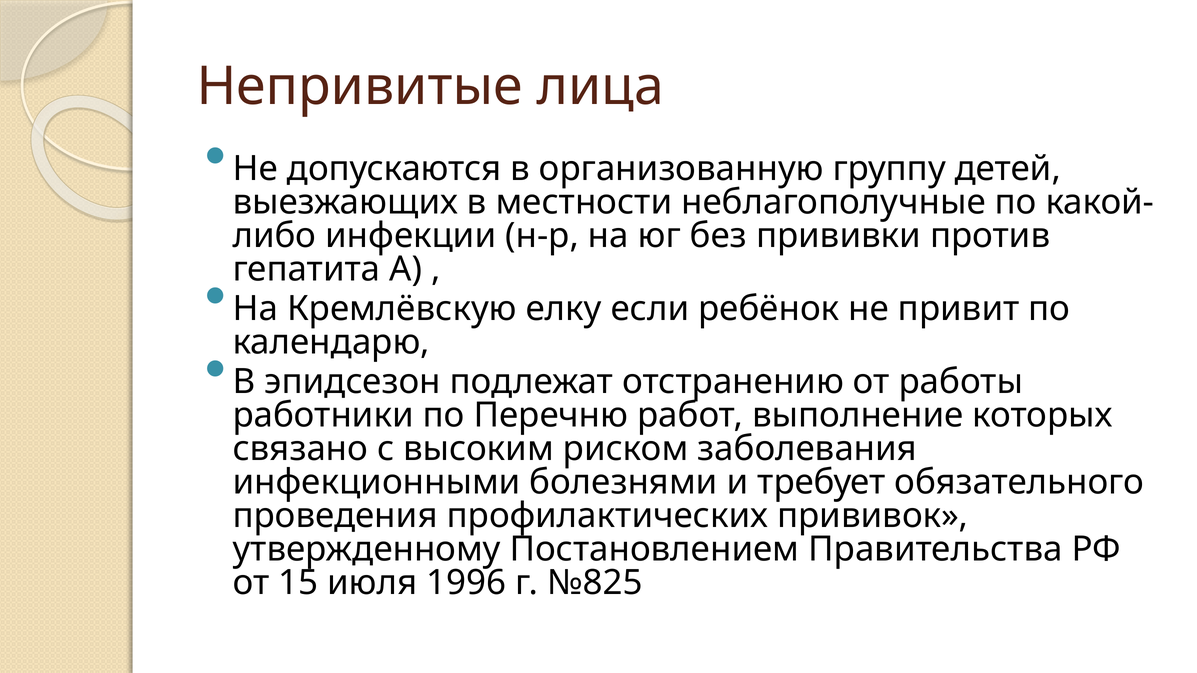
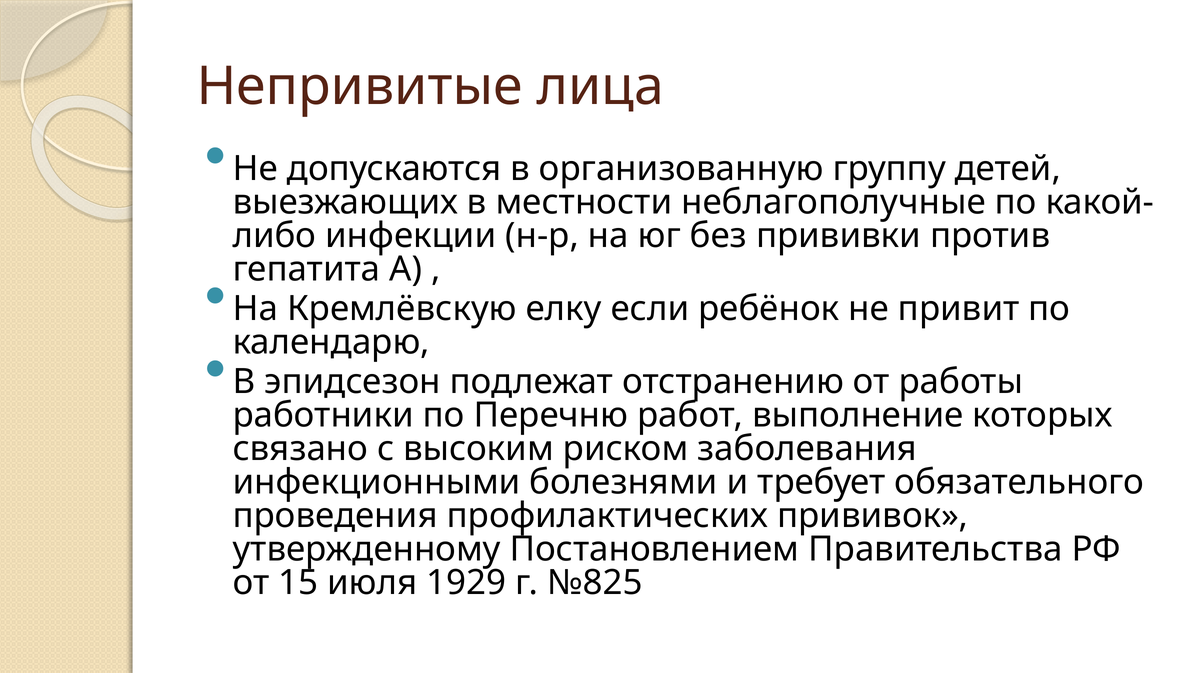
1996: 1996 -> 1929
